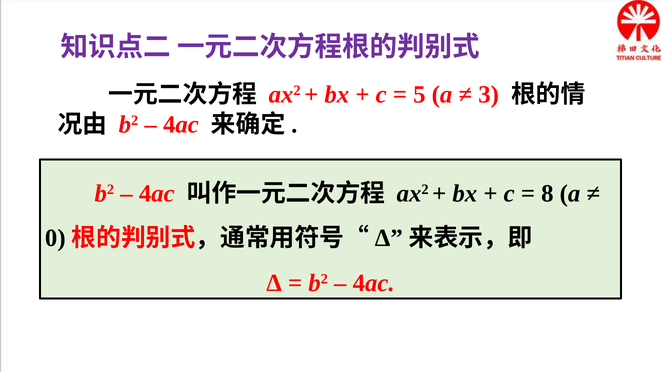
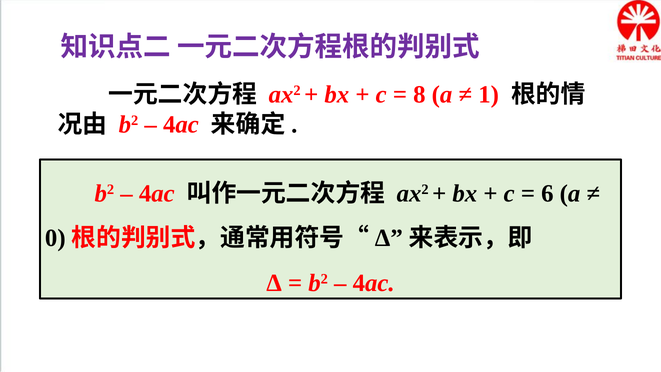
5: 5 -> 8
3: 3 -> 1
8: 8 -> 6
